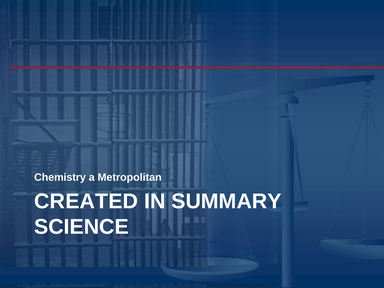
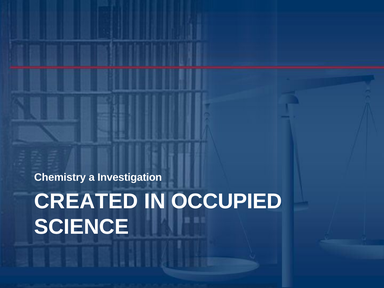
Metropolitan: Metropolitan -> Investigation
SUMMARY: SUMMARY -> OCCUPIED
